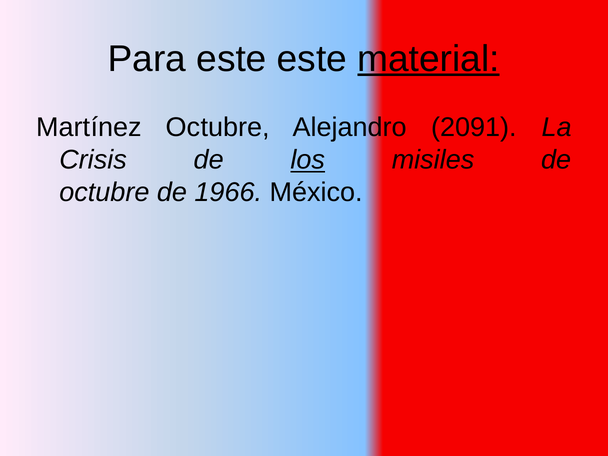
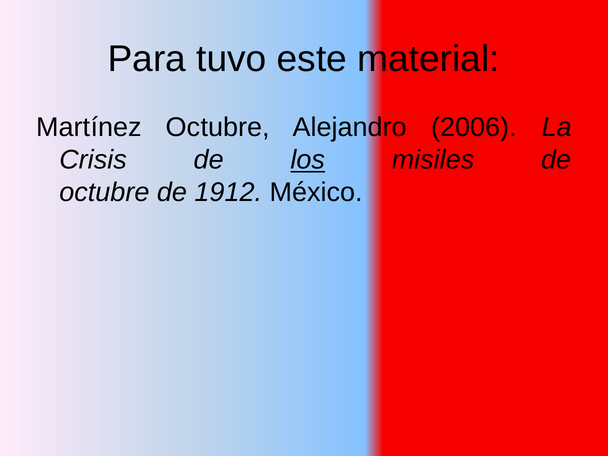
Para este: este -> tuvo
material underline: present -> none
2091: 2091 -> 2006
1966: 1966 -> 1912
